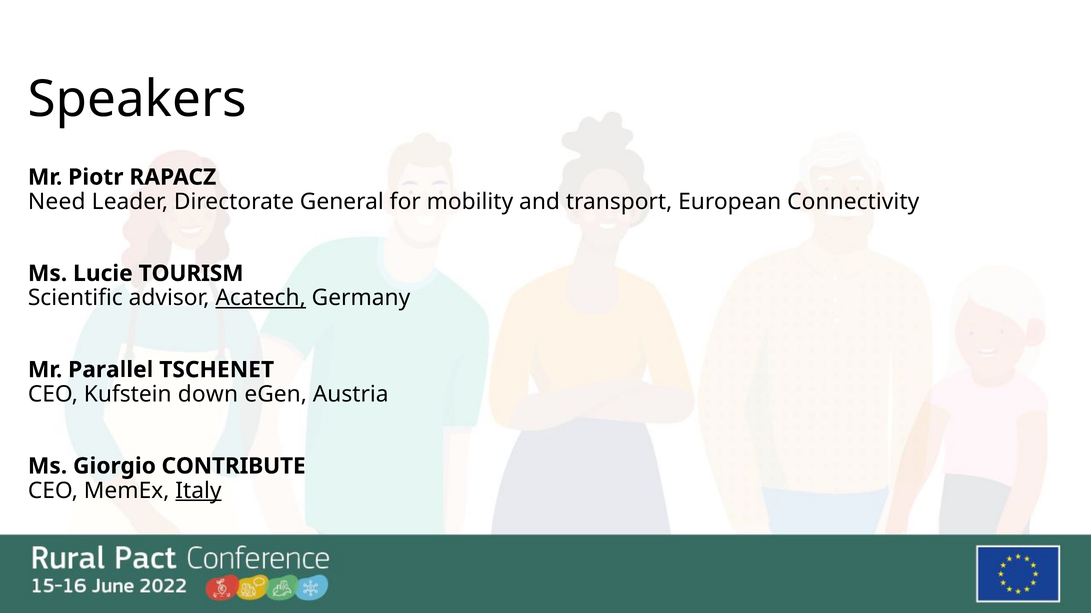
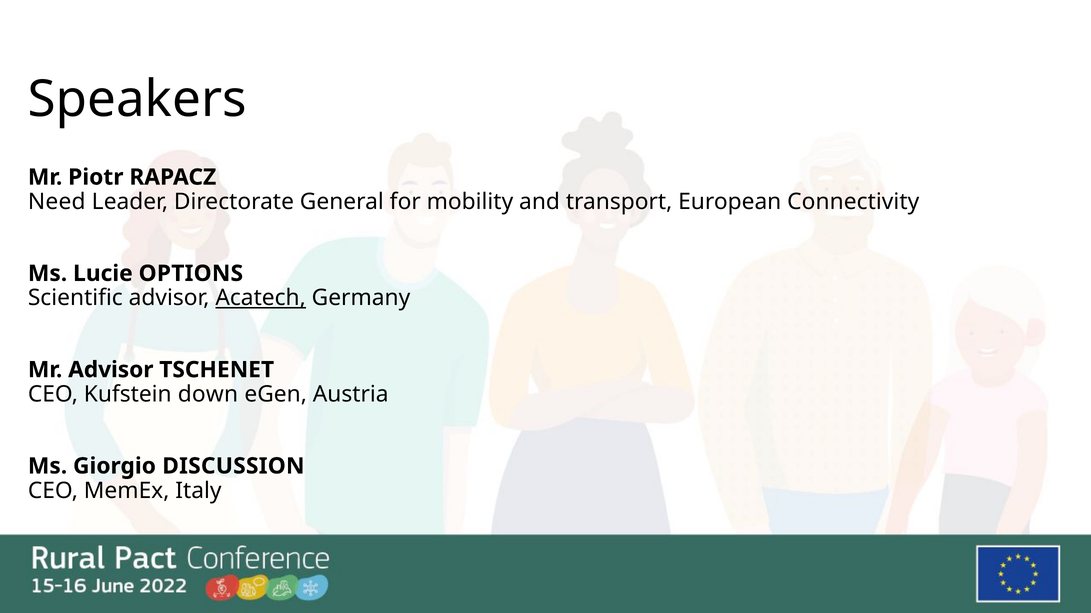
TOURISM: TOURISM -> OPTIONS
Mr Parallel: Parallel -> Advisor
CONTRIBUTE: CONTRIBUTE -> DISCUSSION
Italy underline: present -> none
